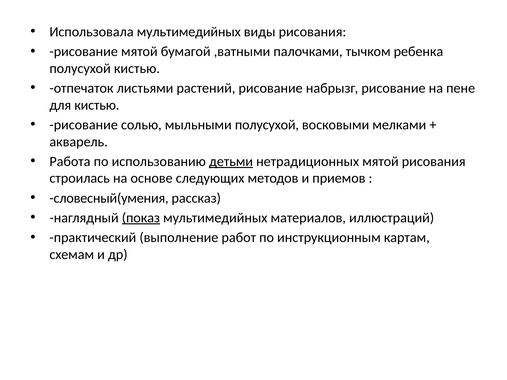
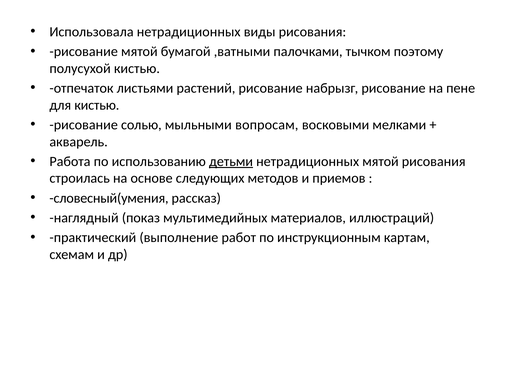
Использовала мультимедийных: мультимедийных -> нетрадиционных
ребенка: ребенка -> поэтому
мыльными полусухой: полусухой -> вопросам
показ underline: present -> none
